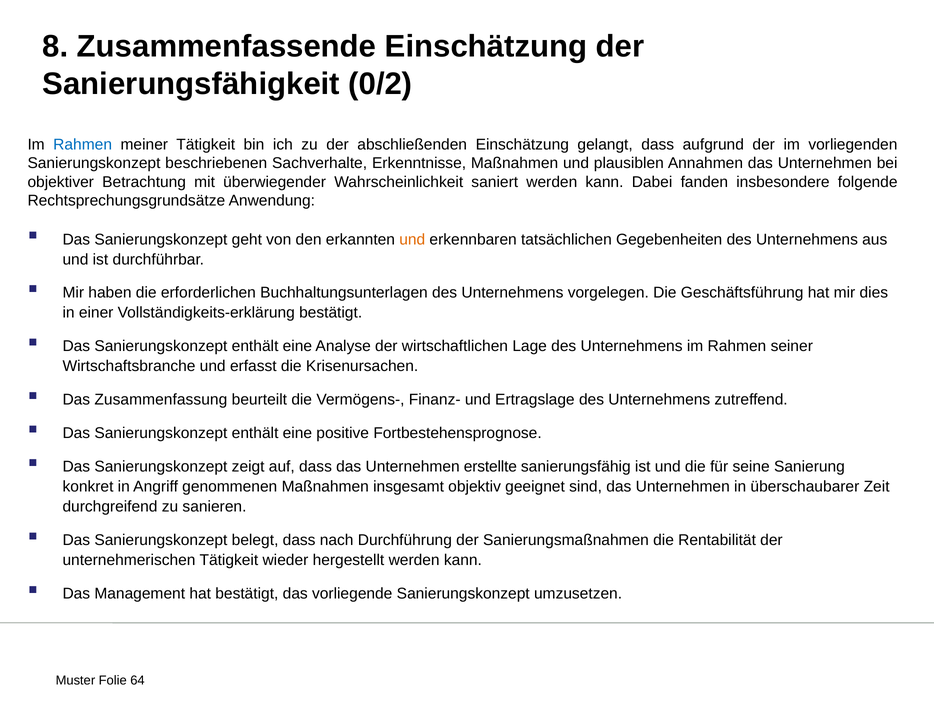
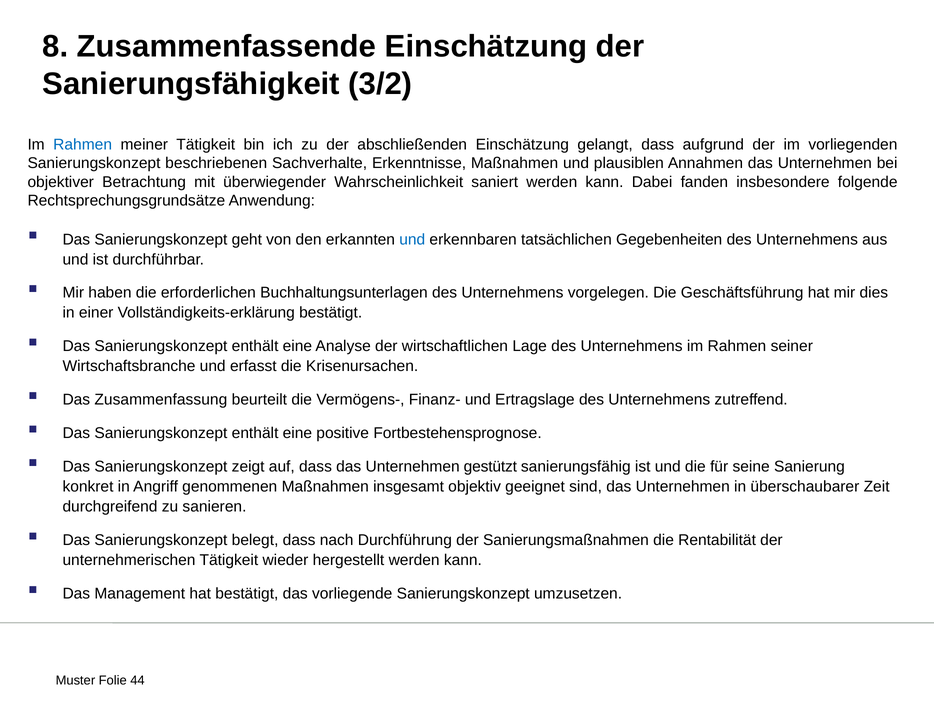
0/2: 0/2 -> 3/2
und at (412, 239) colour: orange -> blue
erstellte: erstellte -> gestützt
64: 64 -> 44
